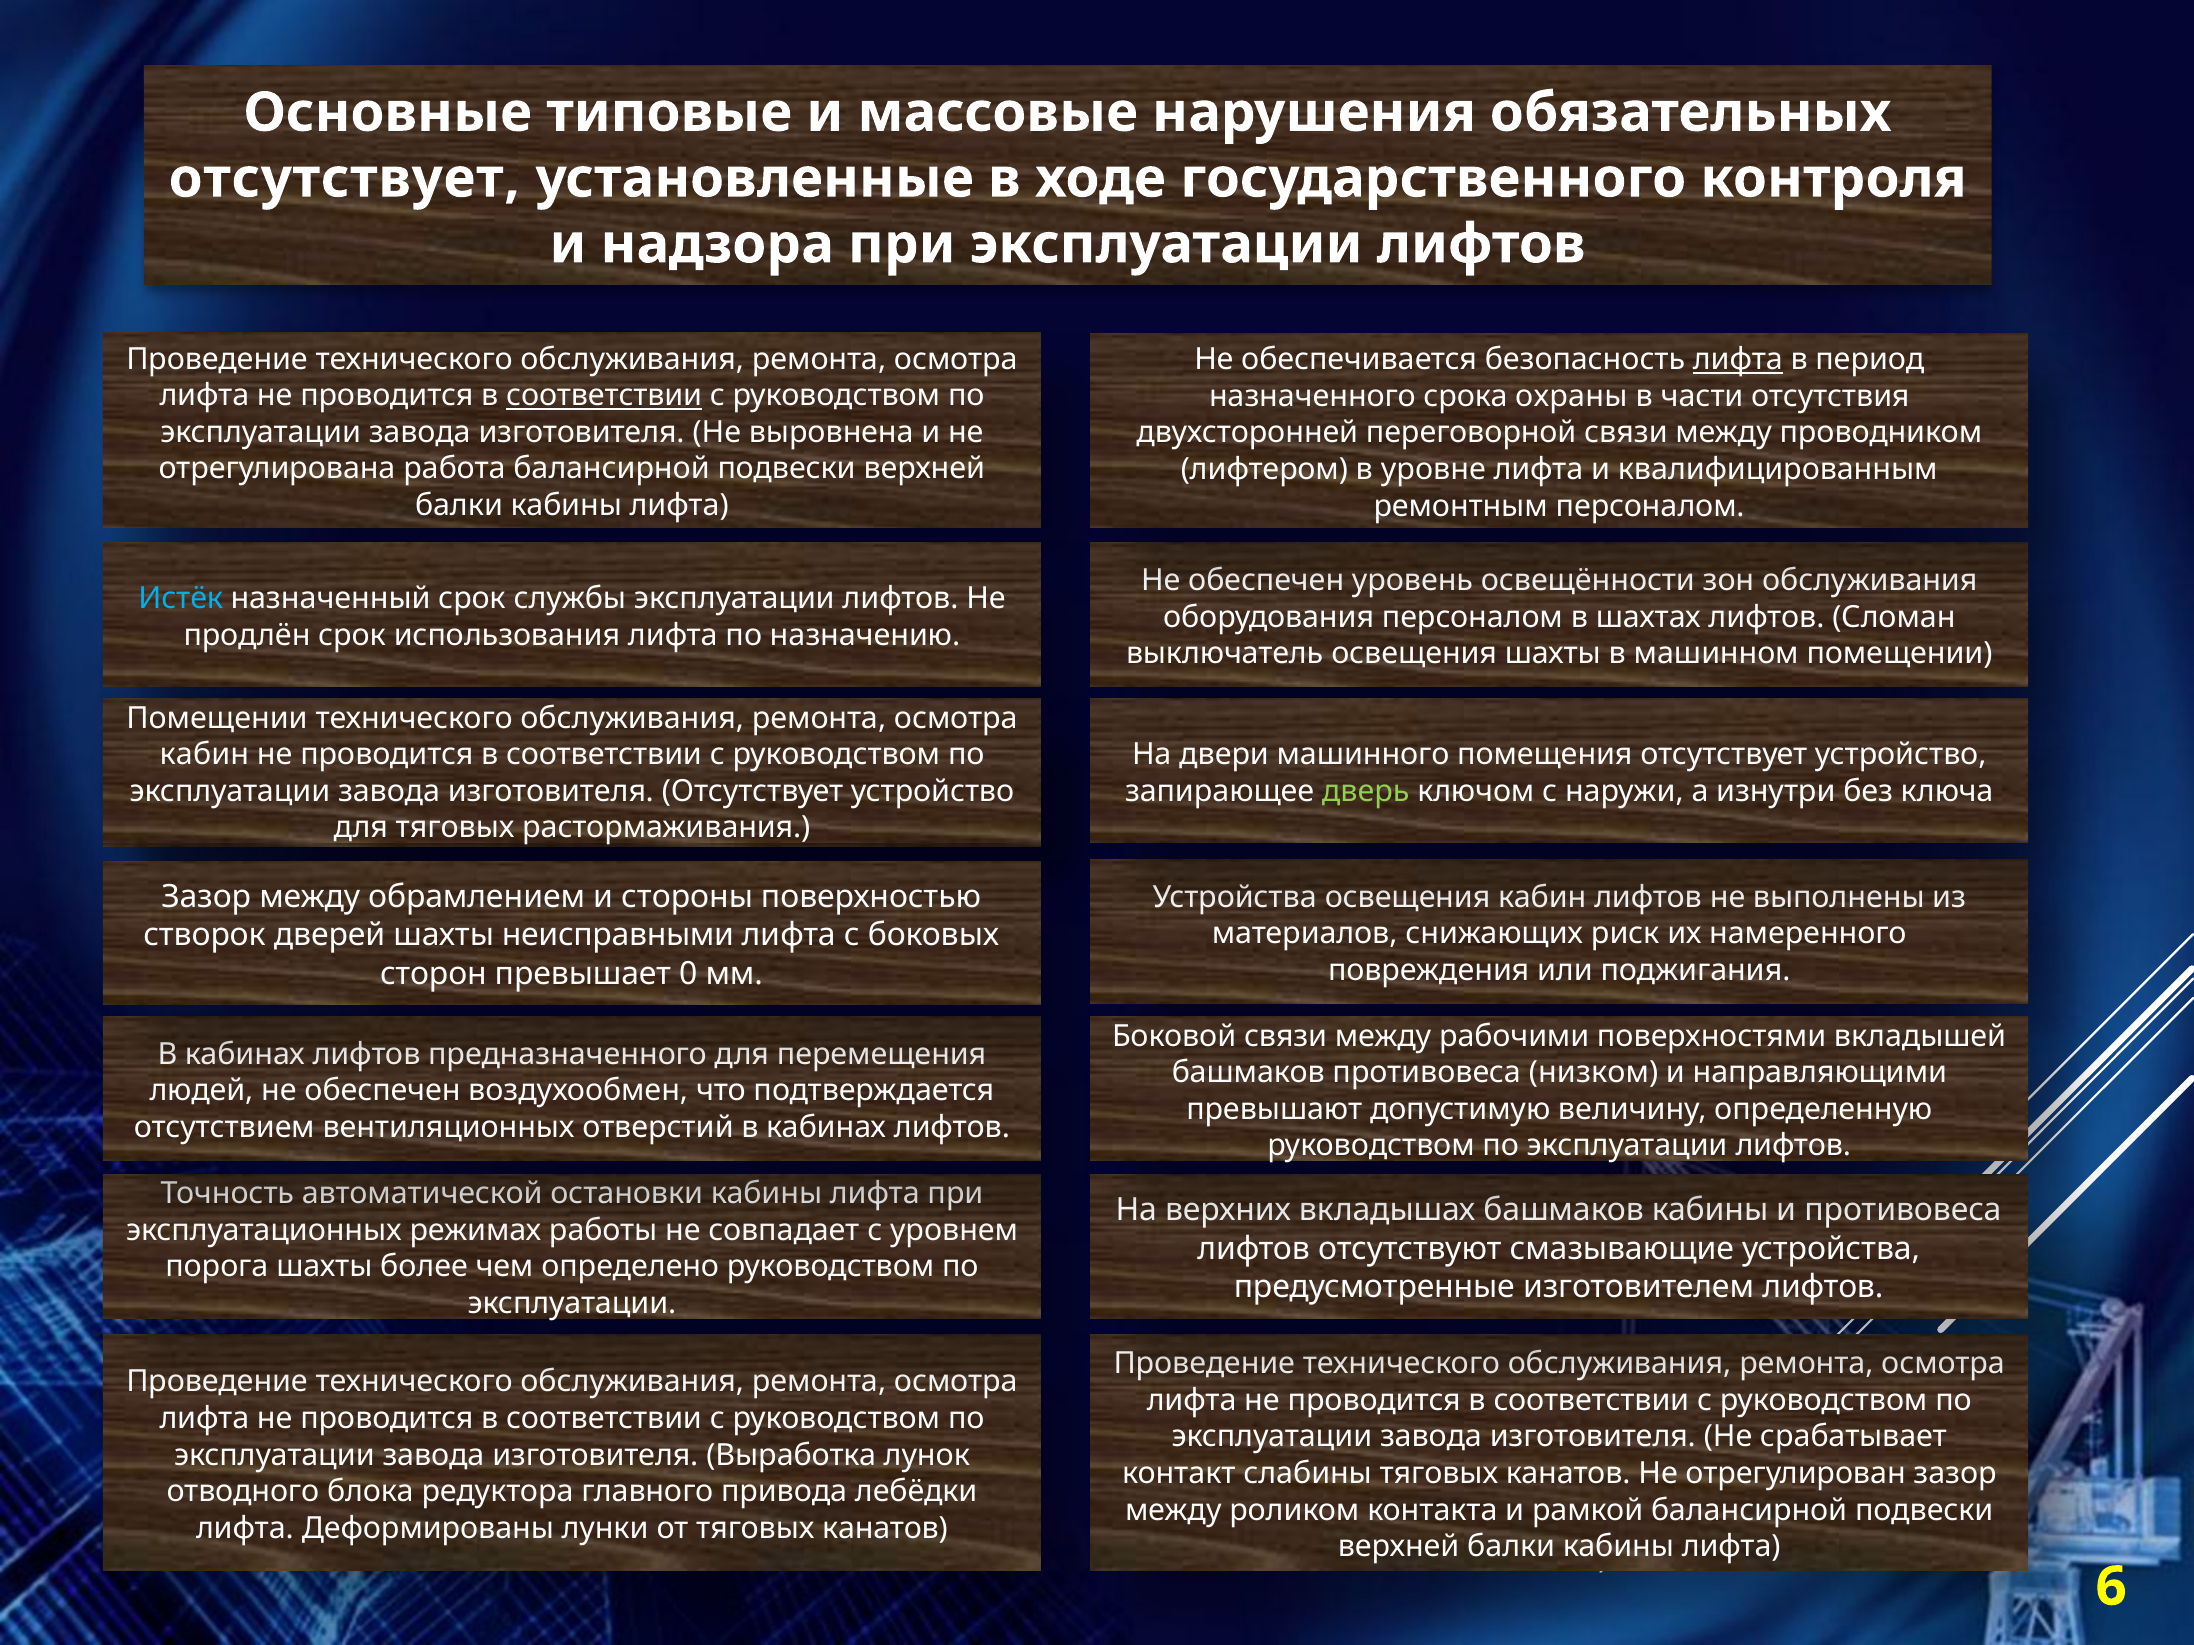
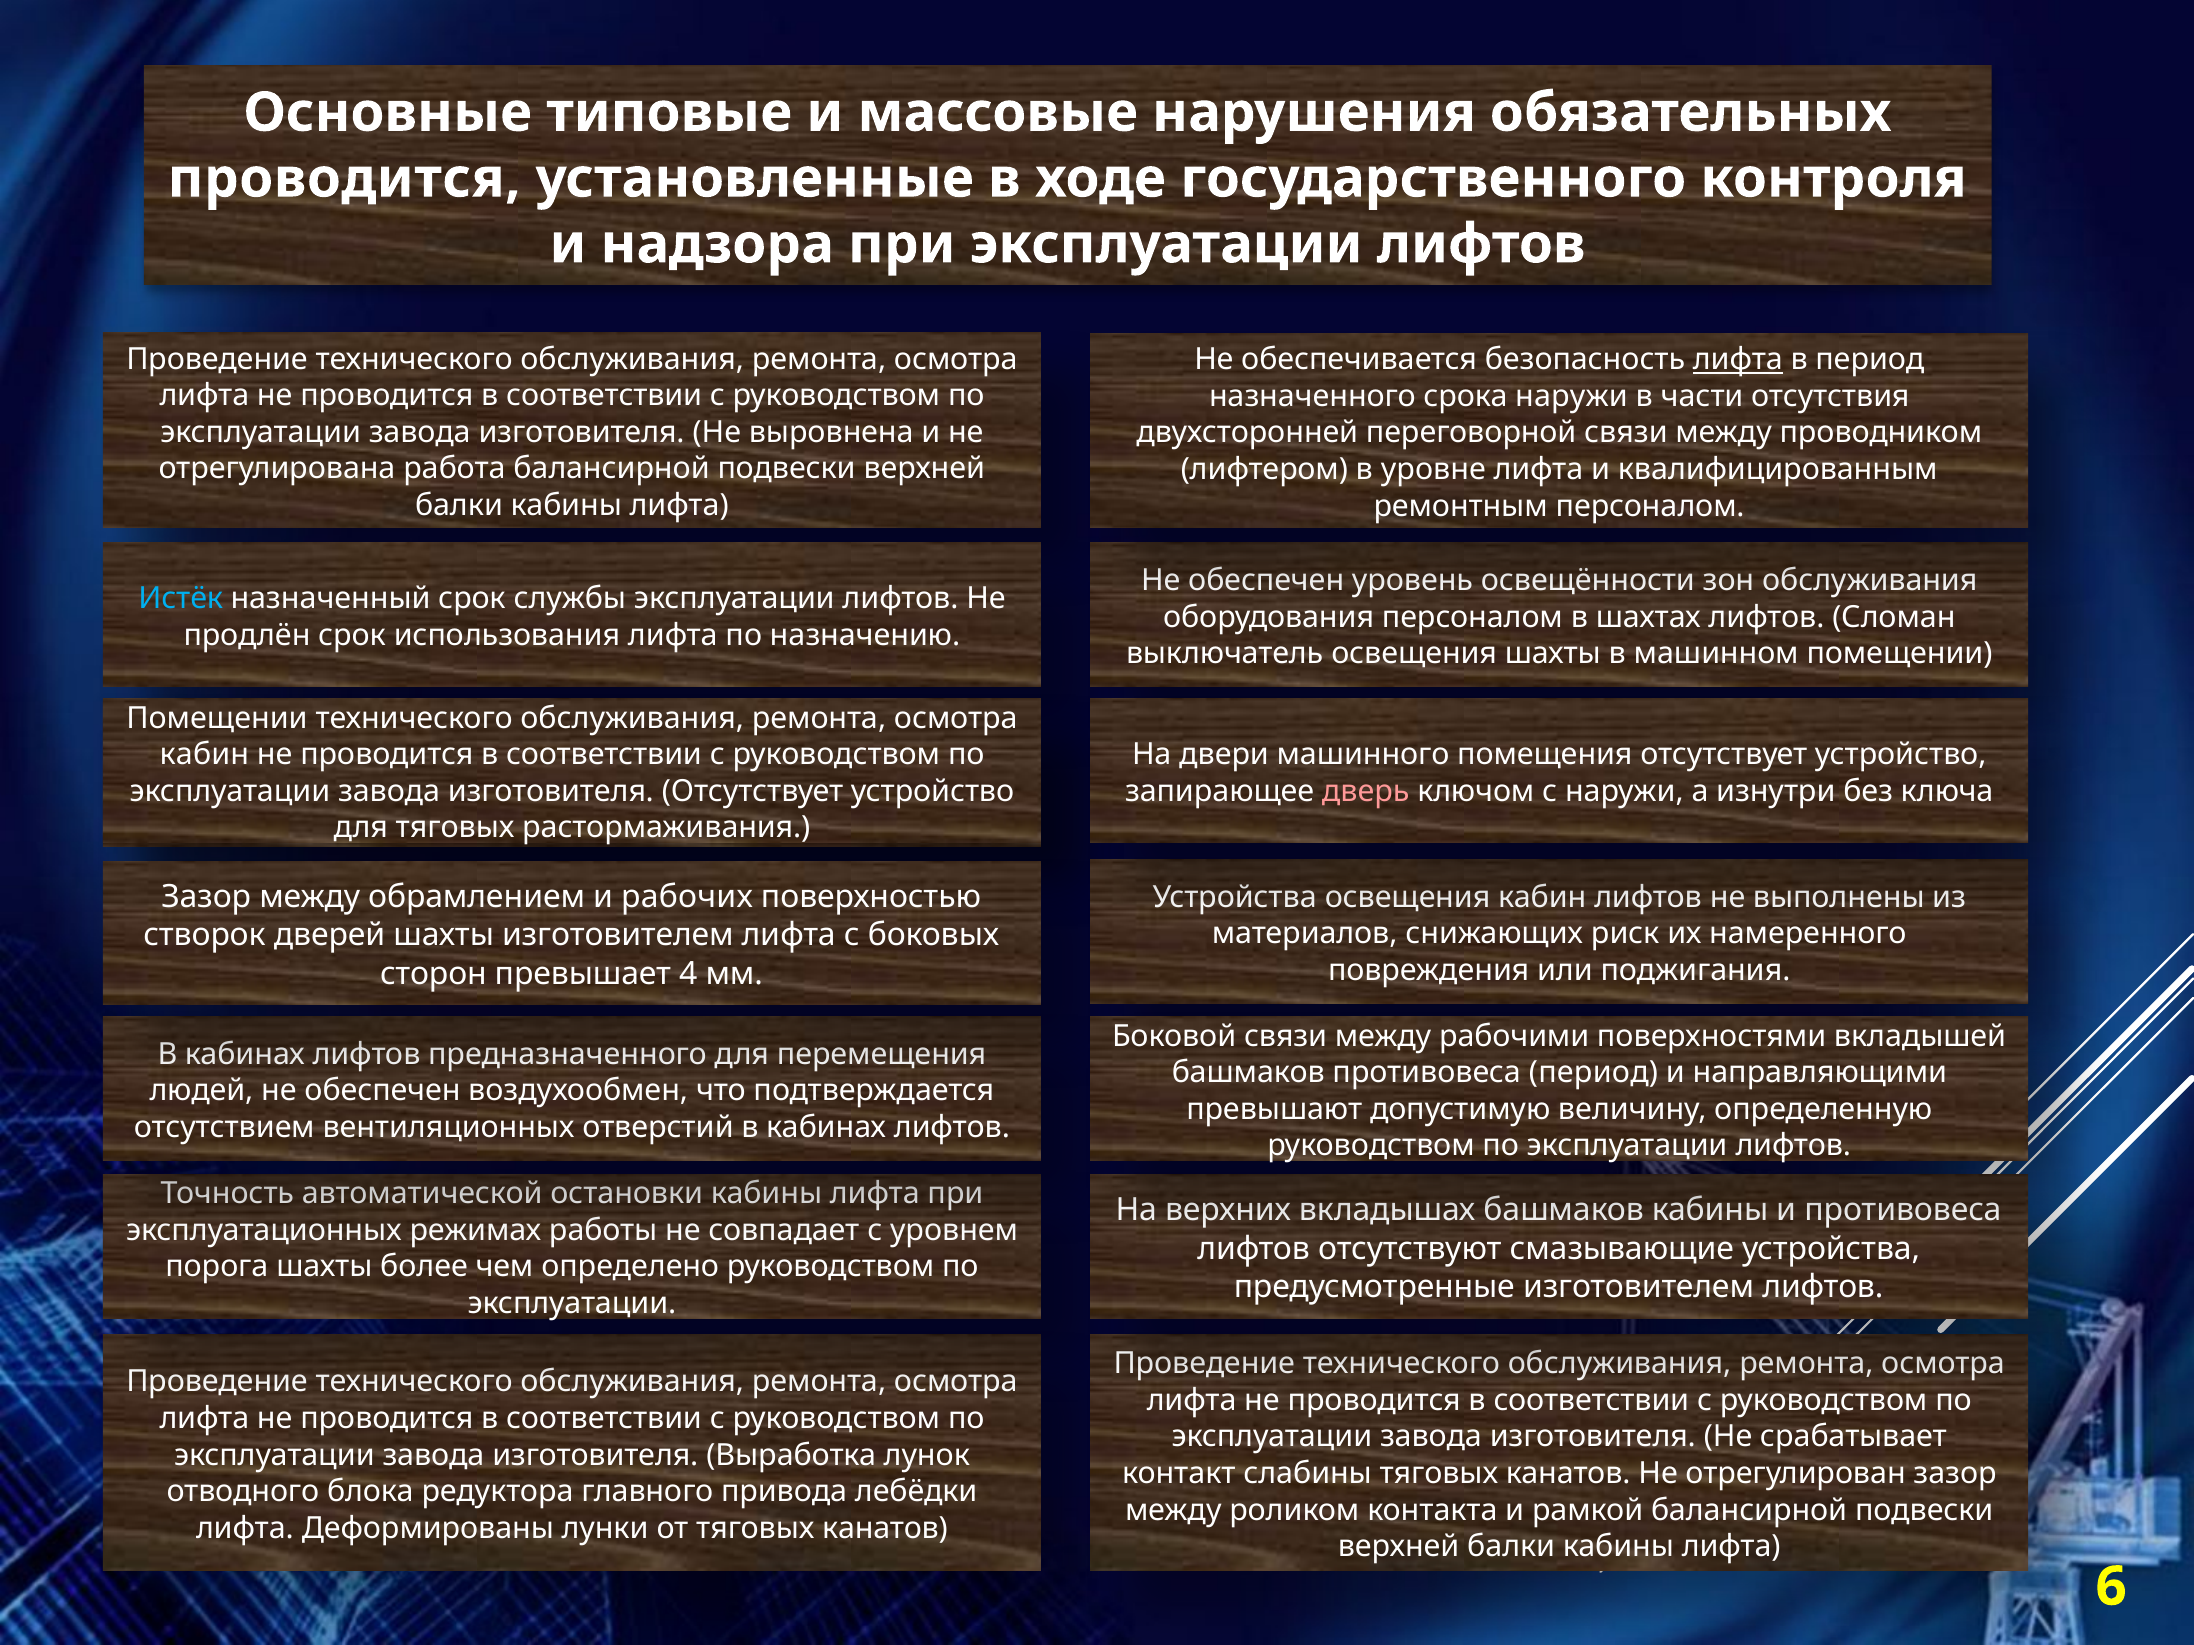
отсутствует at (344, 179): отсутствует -> проводится
соответствии at (604, 396) underline: present -> none
срока охраны: охраны -> наружи
дверь colour: light green -> pink
стороны: стороны -> рабочих
шахты неисправными: неисправными -> изготовителем
0: 0 -> 4
противовеса низком: низком -> период
